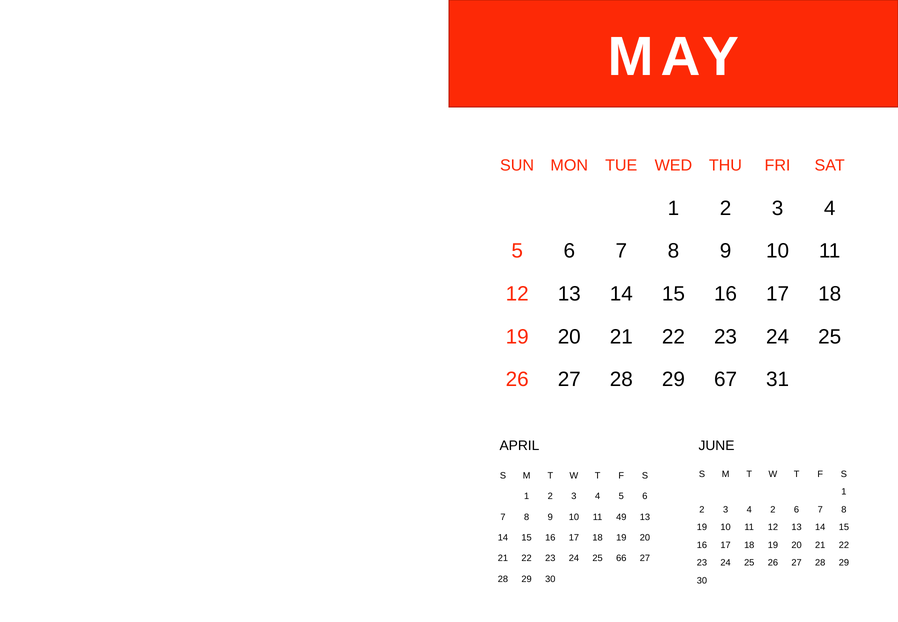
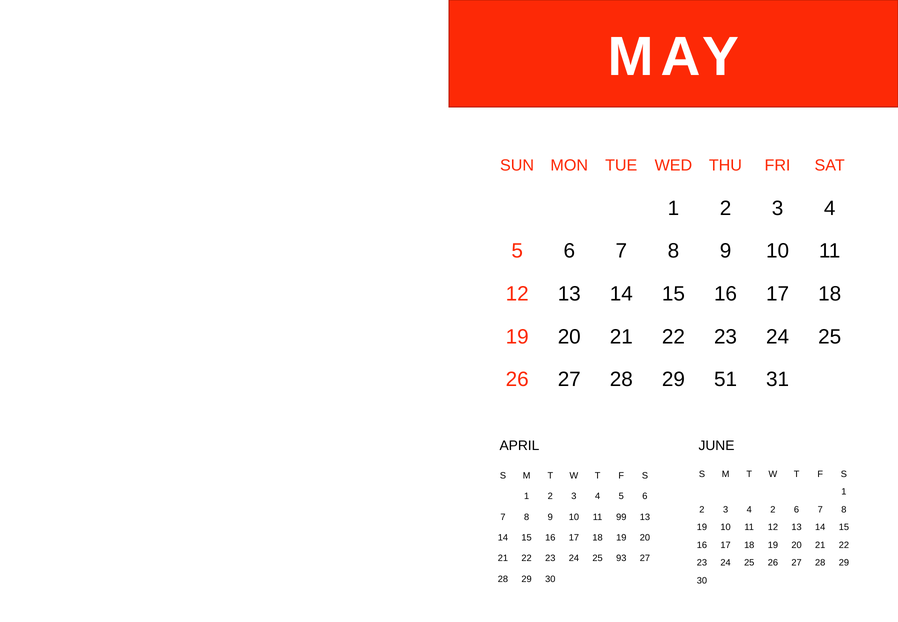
67: 67 -> 51
49: 49 -> 99
66: 66 -> 93
